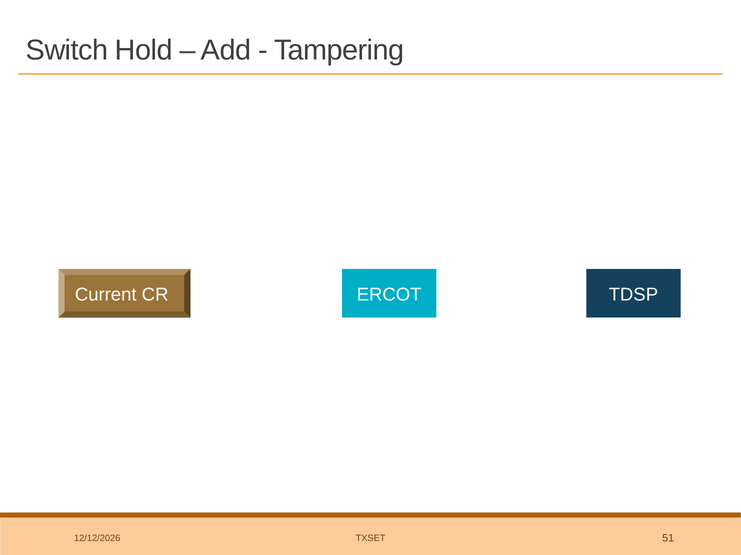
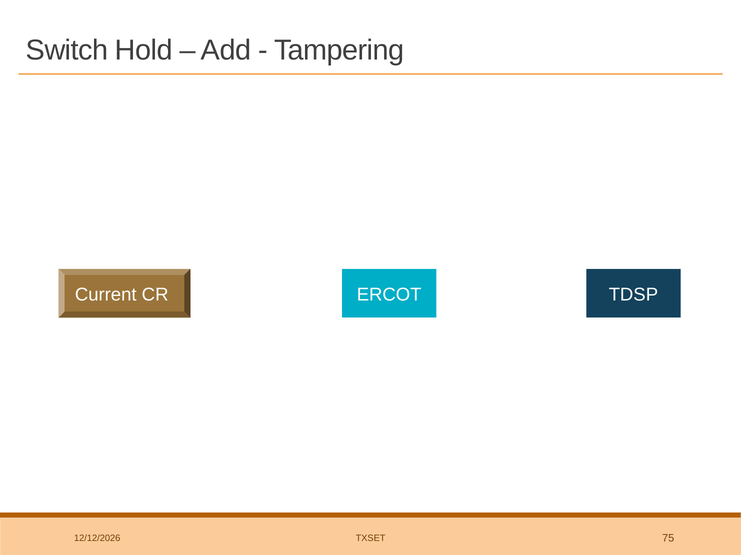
51: 51 -> 75
